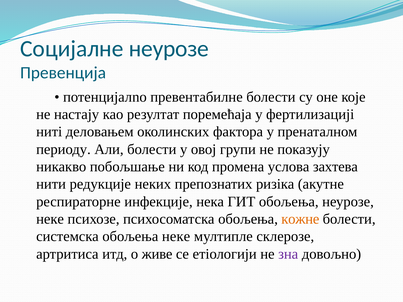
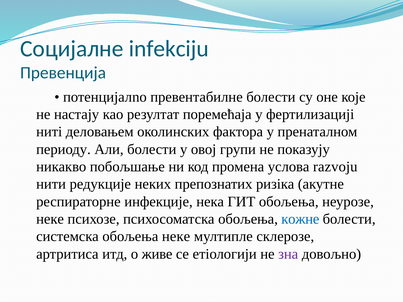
Социјалне неурозе: неурозе -> infekciju
захтева: захтева -> razvoju
кожне colour: orange -> blue
